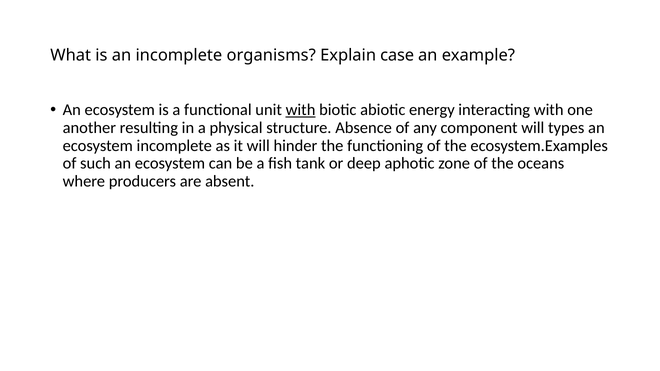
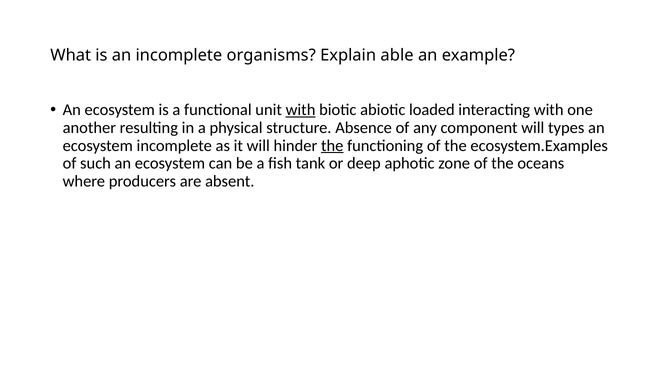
case: case -> able
energy: energy -> loaded
the at (332, 146) underline: none -> present
